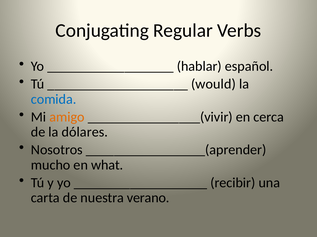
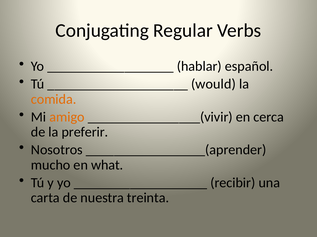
comida colour: blue -> orange
dólares: dólares -> preferir
verano: verano -> treinta
